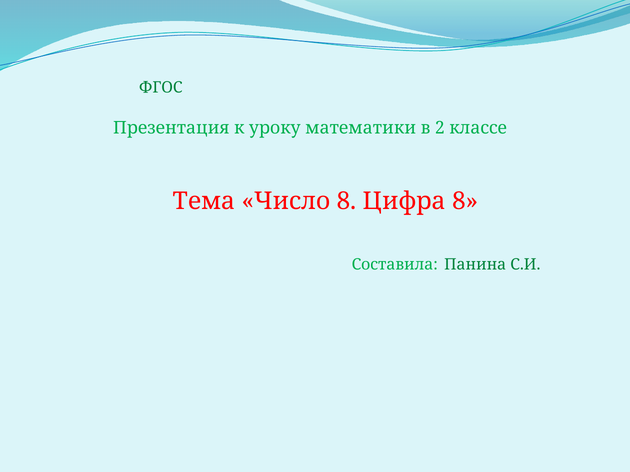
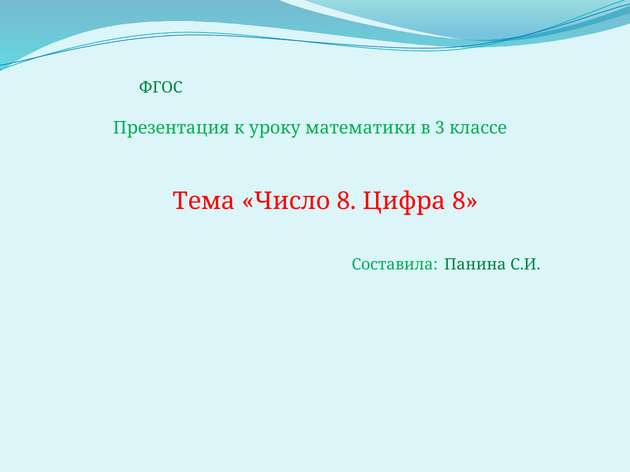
2: 2 -> 3
